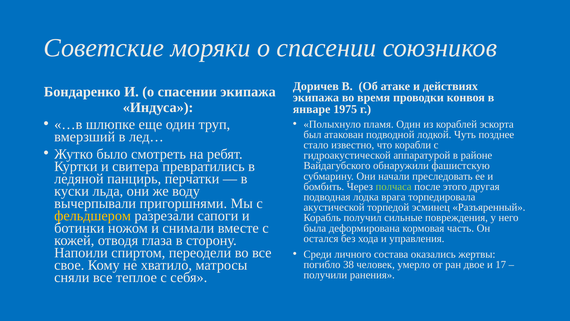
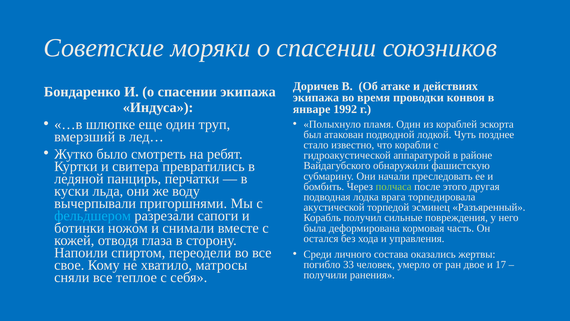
1975: 1975 -> 1992
фельдшером colour: yellow -> light blue
38: 38 -> 33
